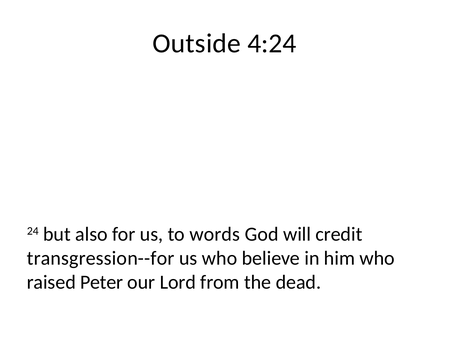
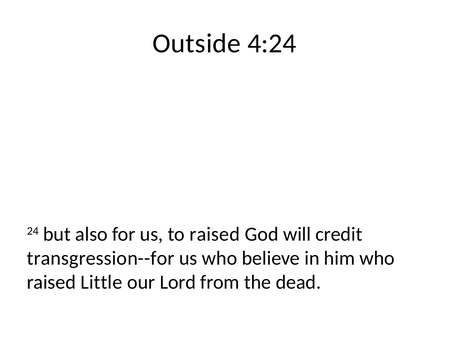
to words: words -> raised
Peter: Peter -> Little
